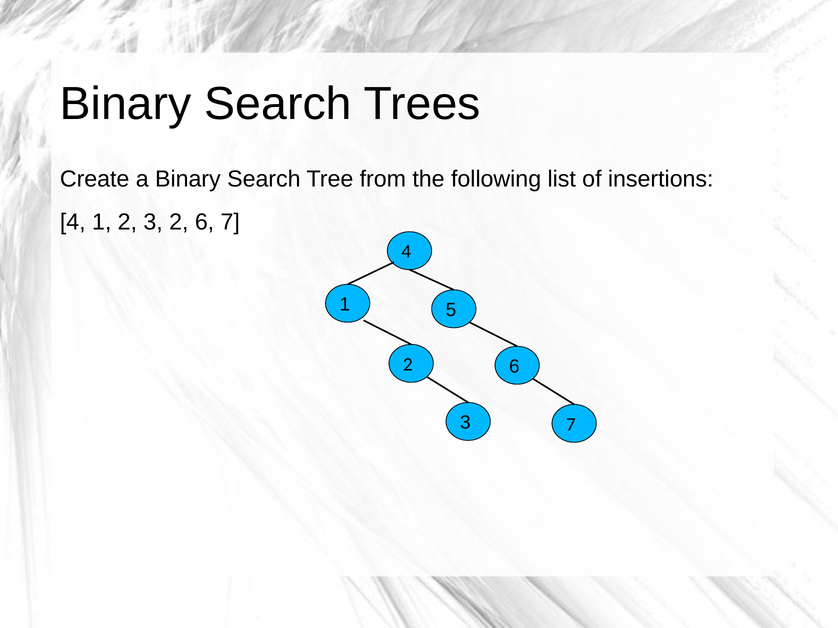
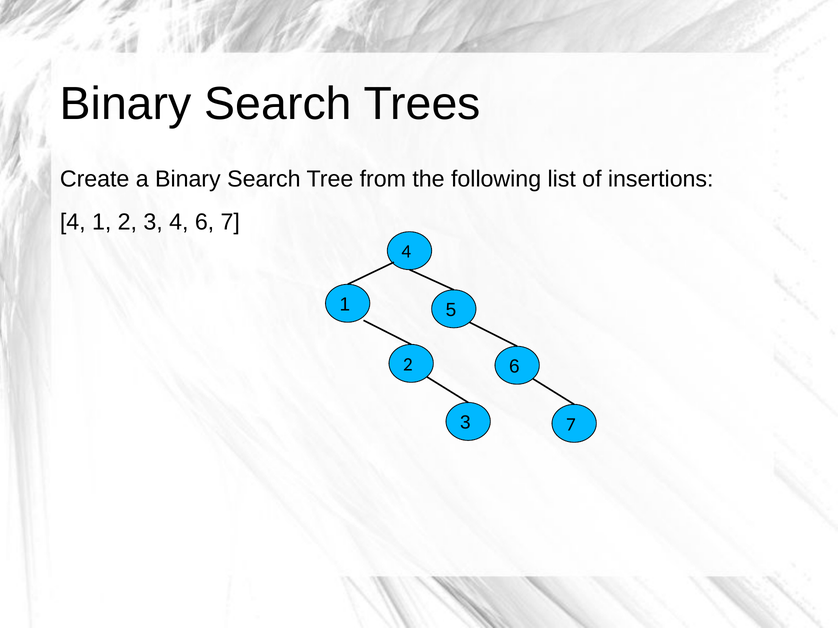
3 2: 2 -> 4
